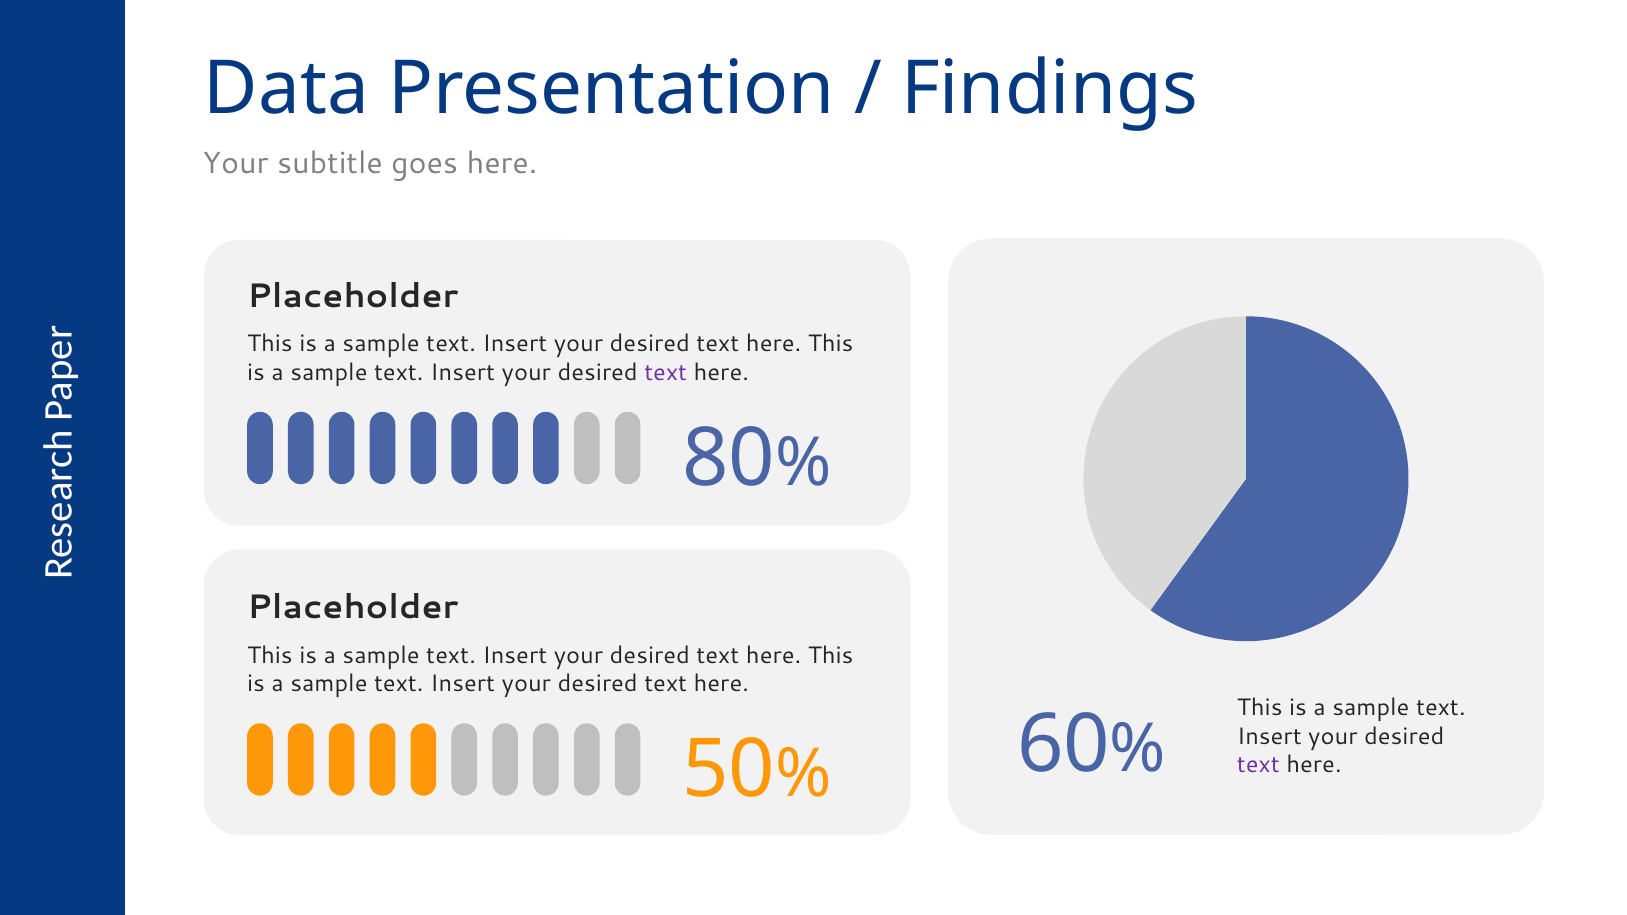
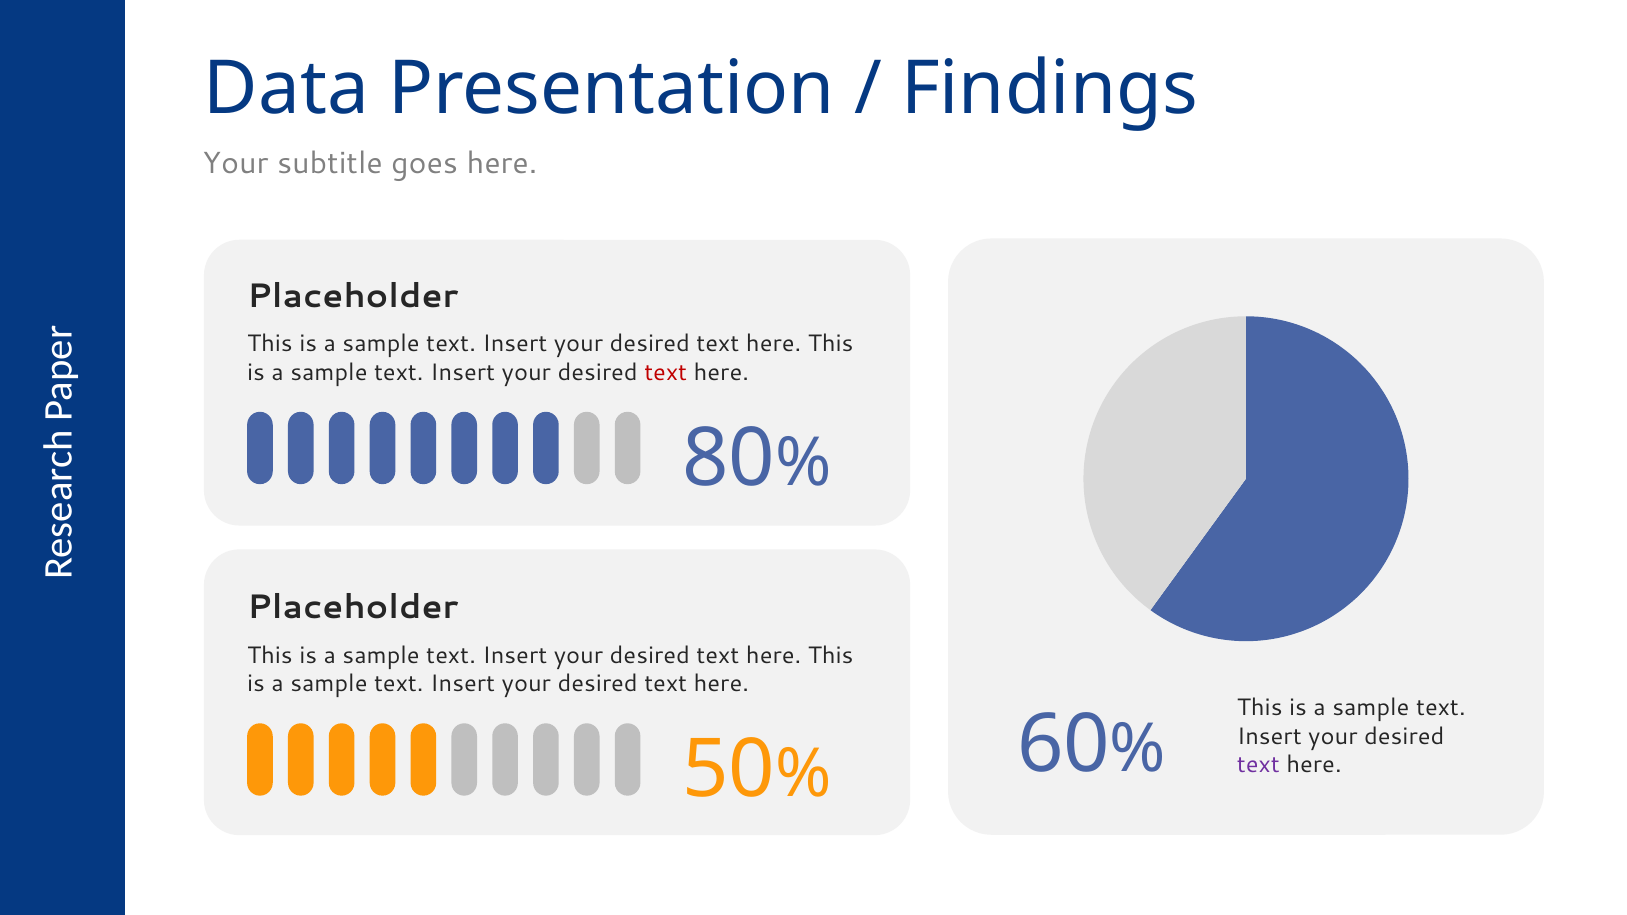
text at (666, 373) colour: purple -> red
